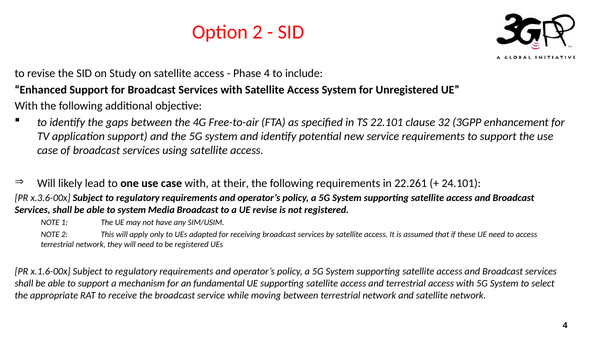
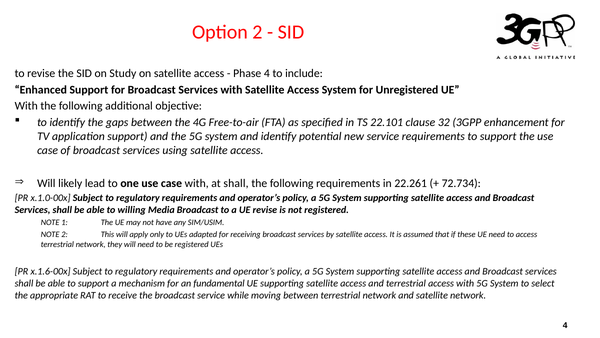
at their: their -> shall
24.101: 24.101 -> 72.734
x.3.6-00x: x.3.6-00x -> x.1.0-00x
to system: system -> willing
